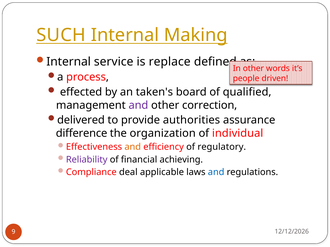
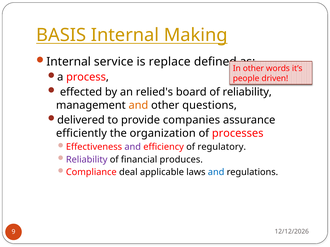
SUCH: SUCH -> BASIS
taken's: taken's -> relied's
of qualified: qualified -> reliability
and at (138, 105) colour: purple -> orange
correction: correction -> questions
authorities: authorities -> companies
difference: difference -> efficiently
individual: individual -> processes
and at (133, 147) colour: orange -> purple
achieving: achieving -> produces
